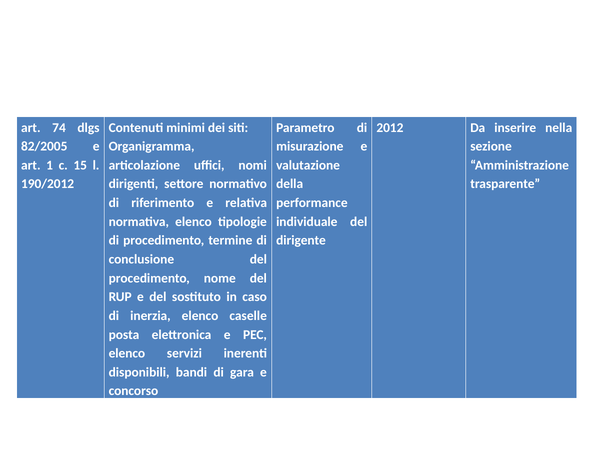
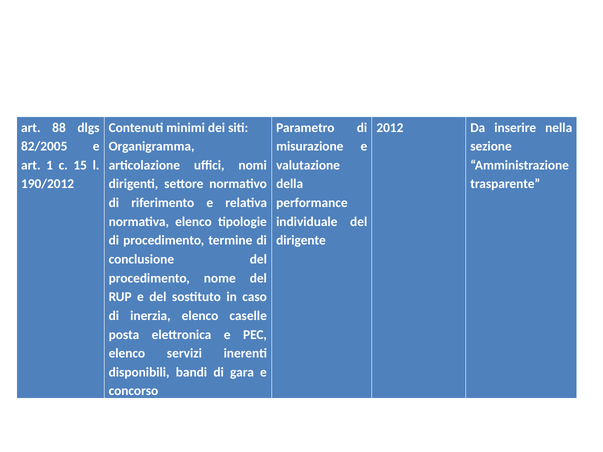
74: 74 -> 88
